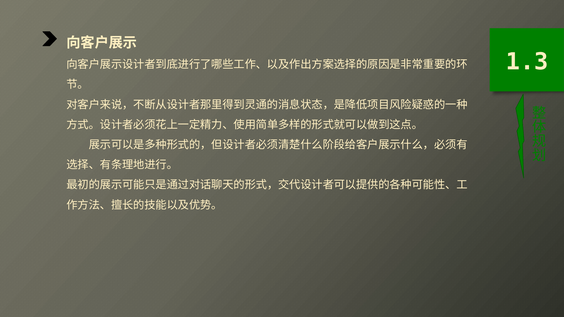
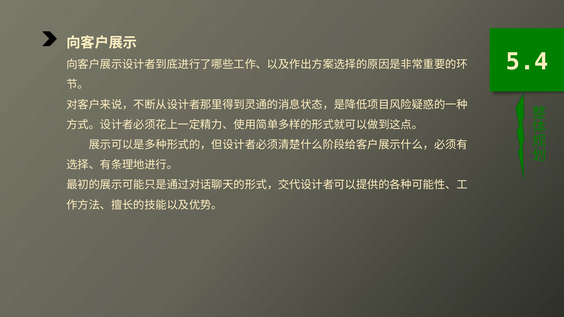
1.3: 1.3 -> 5.4
